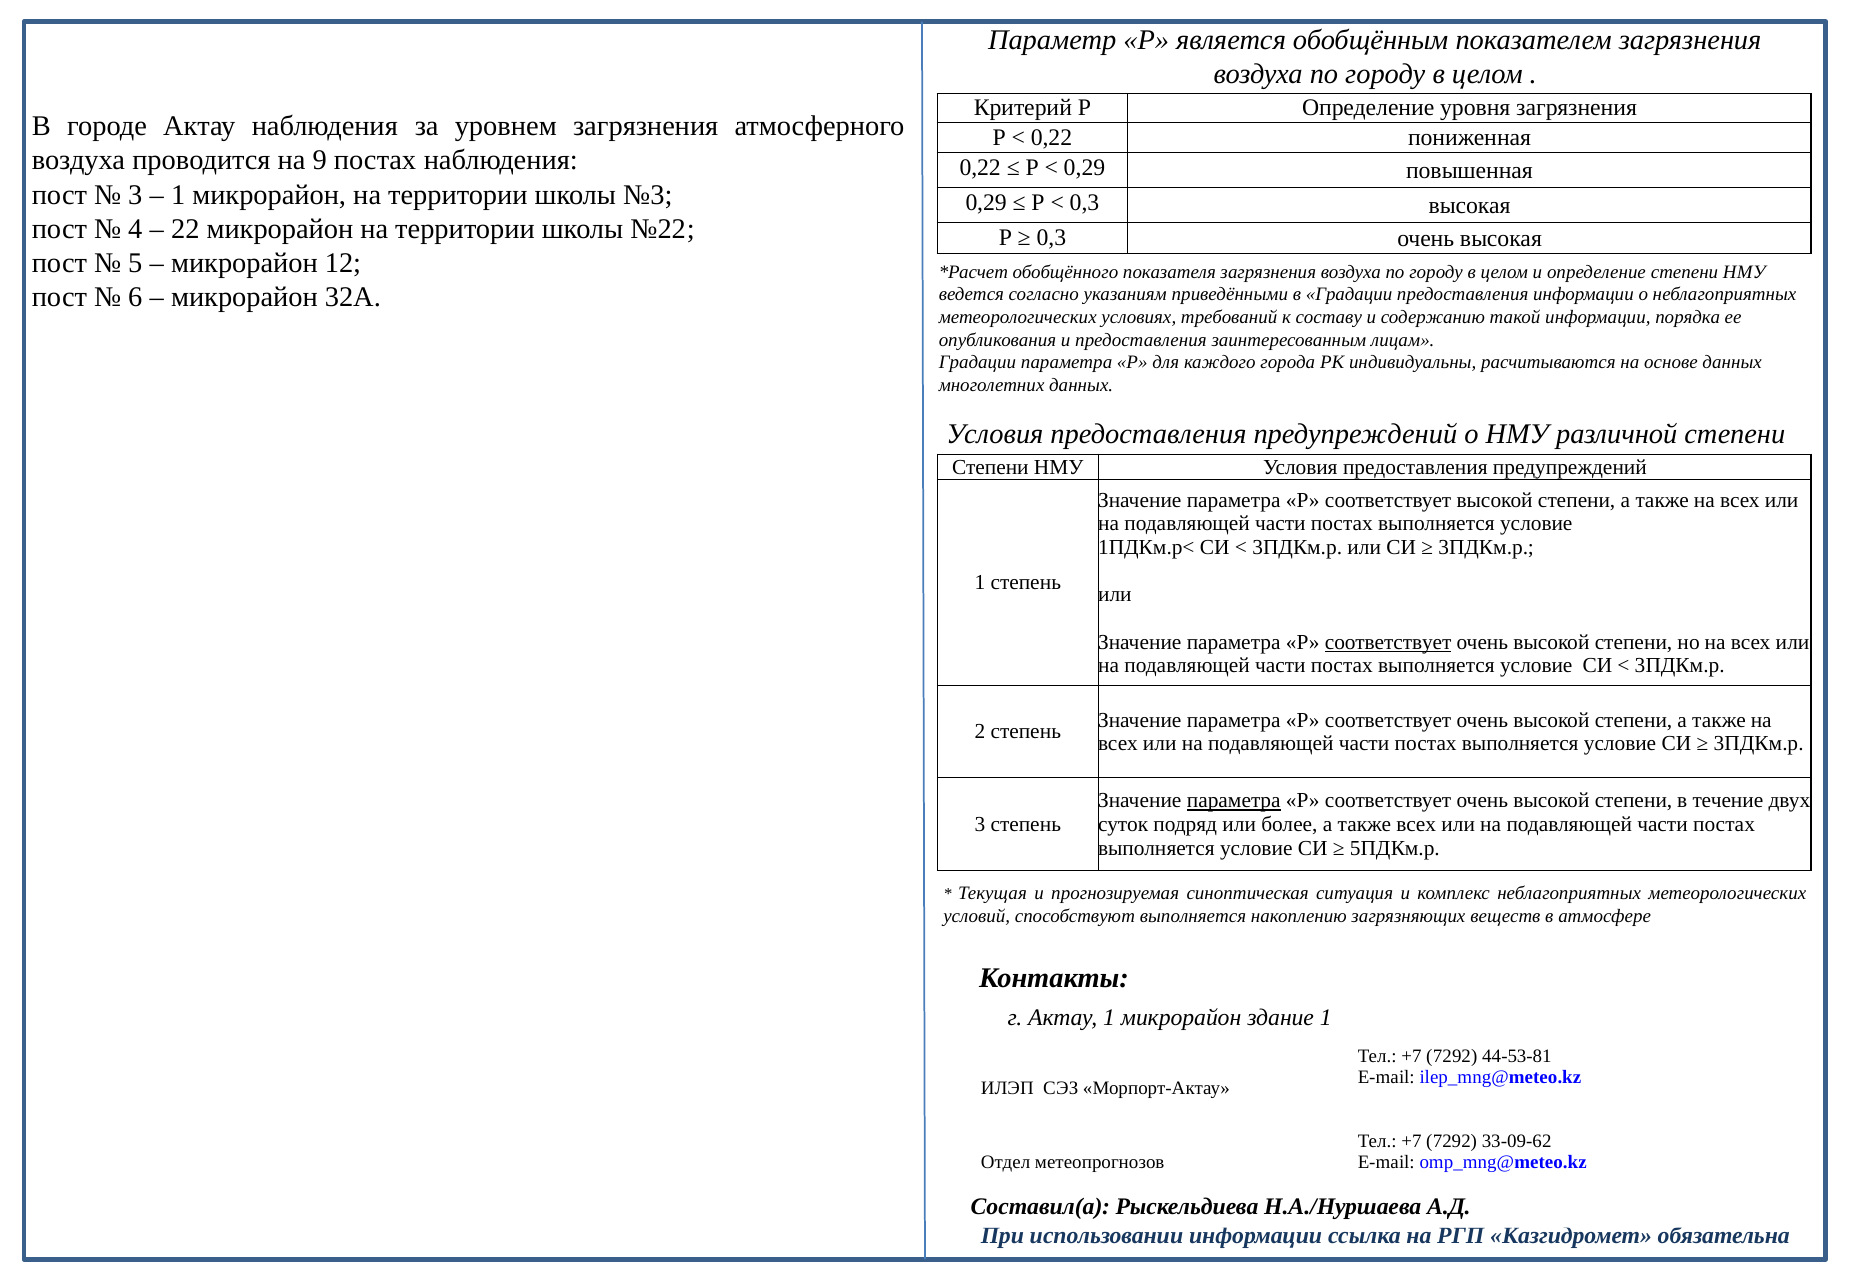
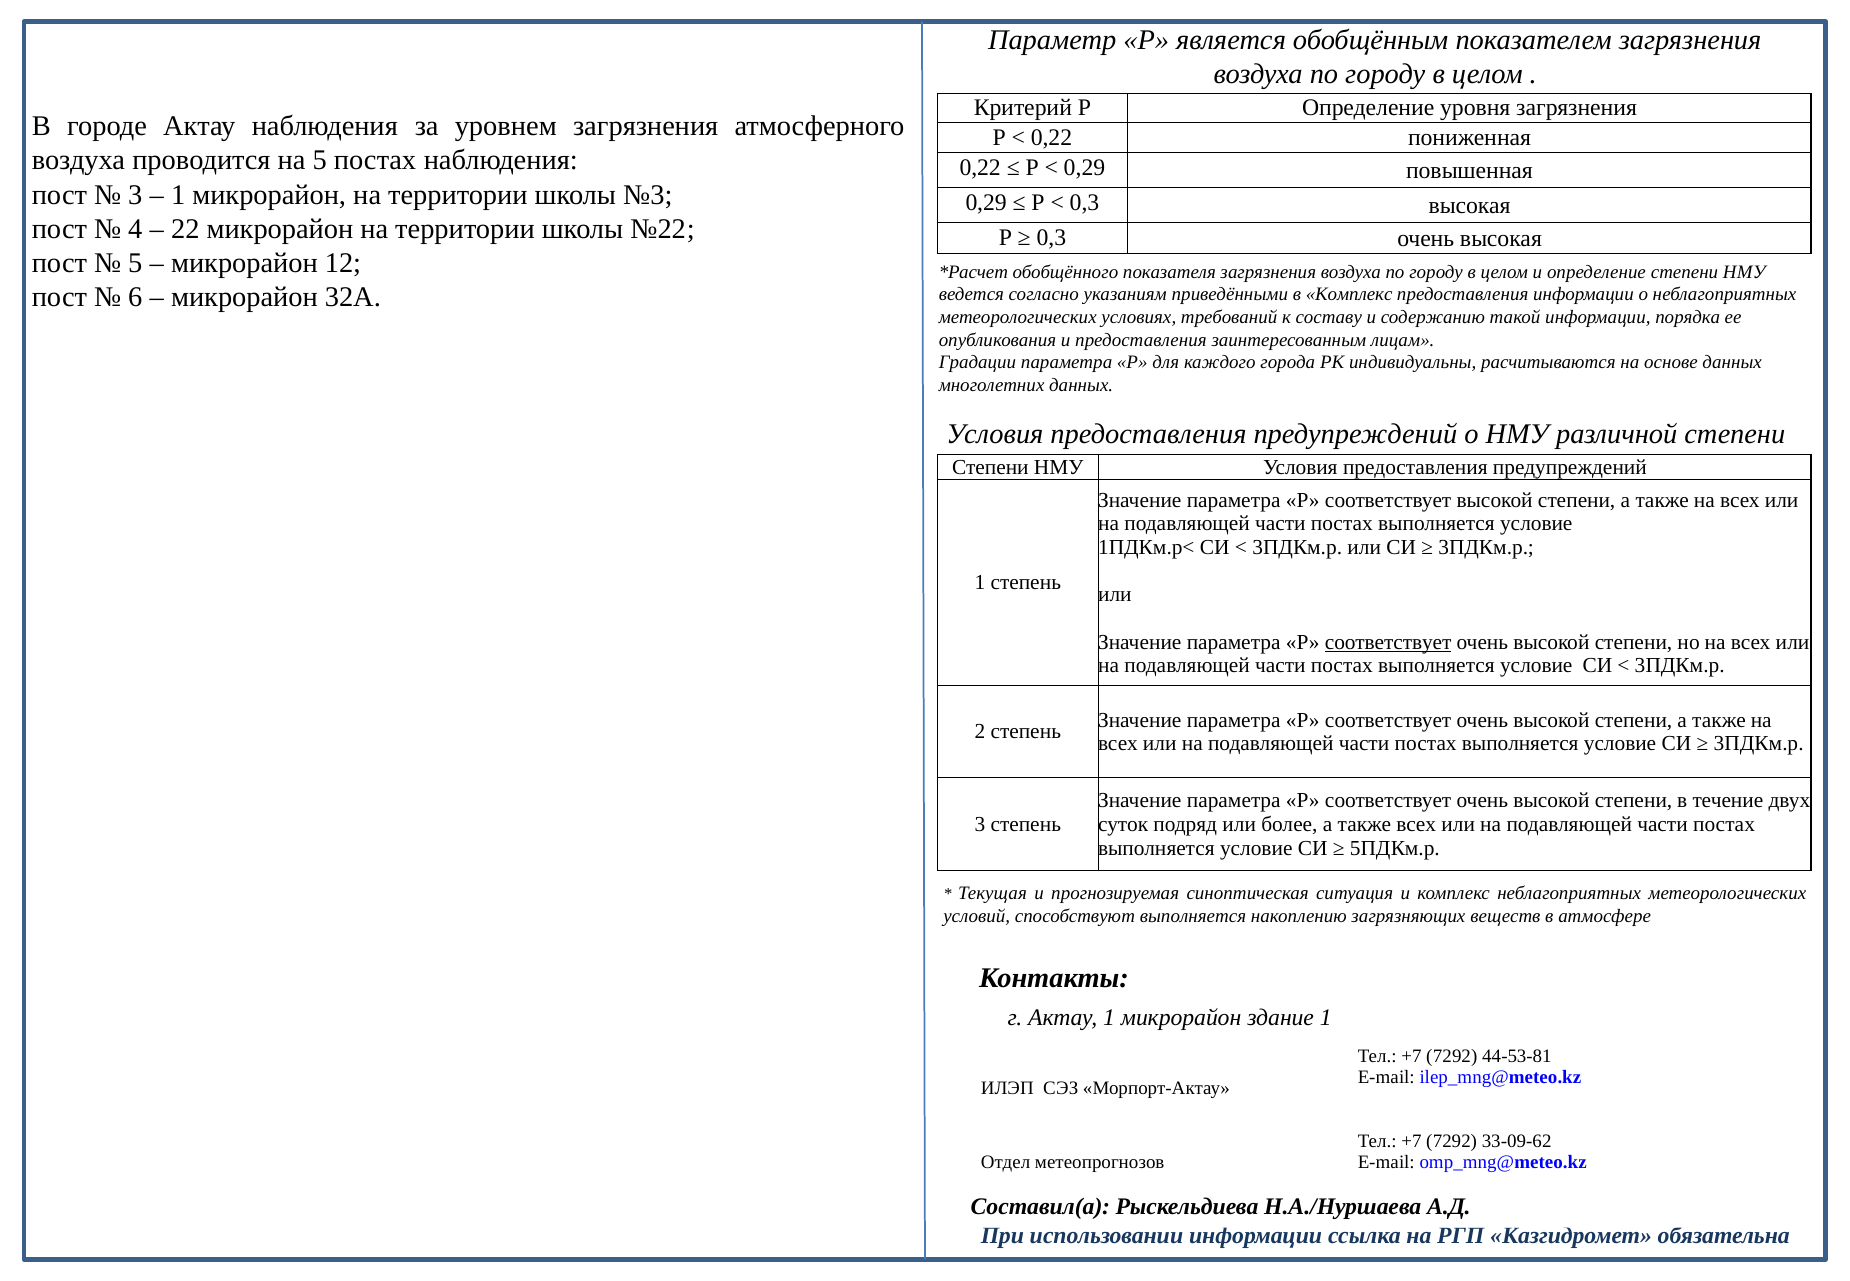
на 9: 9 -> 5
в Градации: Градации -> Комплекс
параметра at (1234, 801) underline: present -> none
